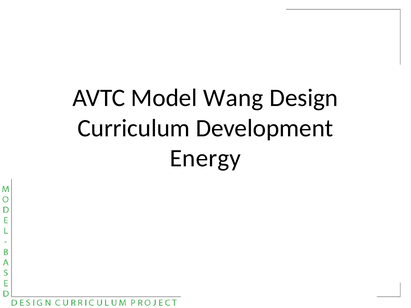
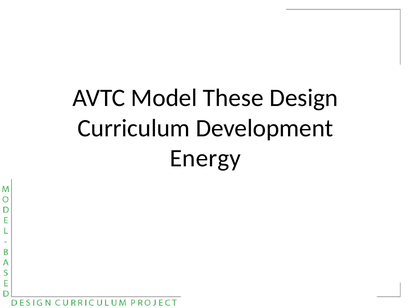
Wang: Wang -> These
